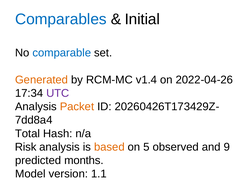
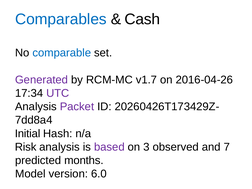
Initial: Initial -> Cash
Generated colour: orange -> purple
v1.4: v1.4 -> v1.7
2022-04-26: 2022-04-26 -> 2016-04-26
Packet colour: orange -> purple
Total: Total -> Initial
based colour: orange -> purple
5: 5 -> 3
9: 9 -> 7
1.1: 1.1 -> 6.0
